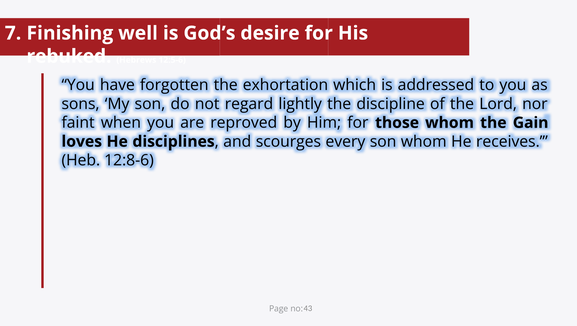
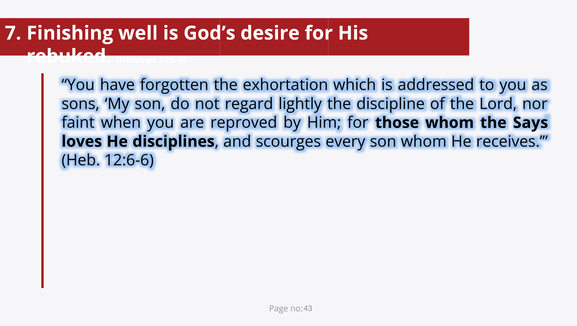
Gain: Gain -> Says
12:8-6: 12:8-6 -> 12:6-6
